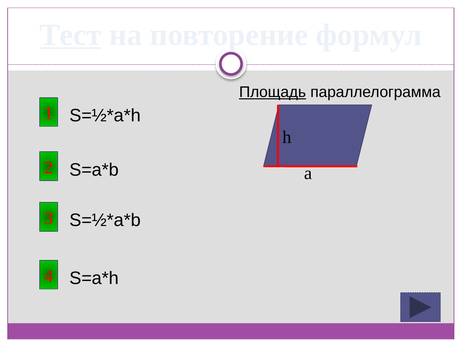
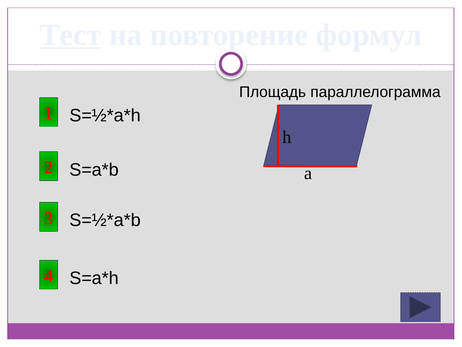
Площадь underline: present -> none
